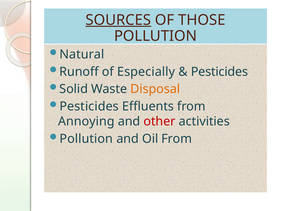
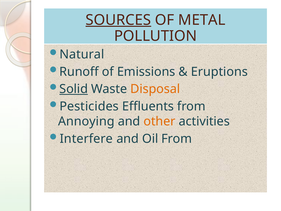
THOSE: THOSE -> METAL
Especially: Especially -> Emissions
Pesticides at (219, 72): Pesticides -> Eruptions
Solid underline: none -> present
other colour: red -> orange
Pollution at (86, 139): Pollution -> Interfere
